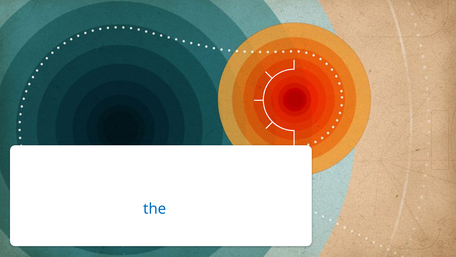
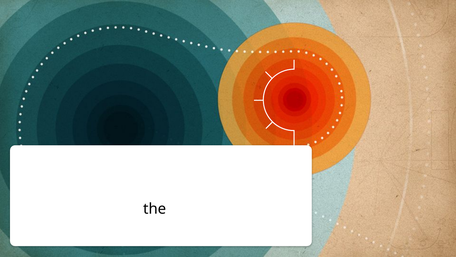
the colour: blue -> black
